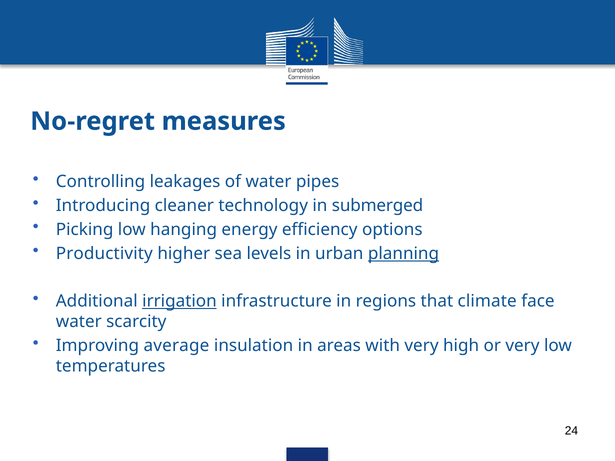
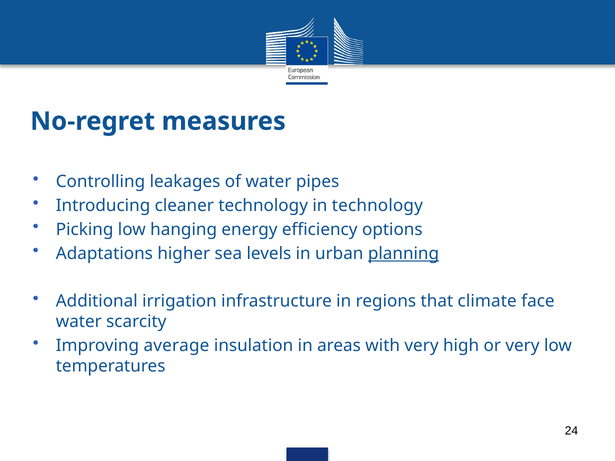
in submerged: submerged -> technology
Productivity: Productivity -> Adaptations
irrigation underline: present -> none
